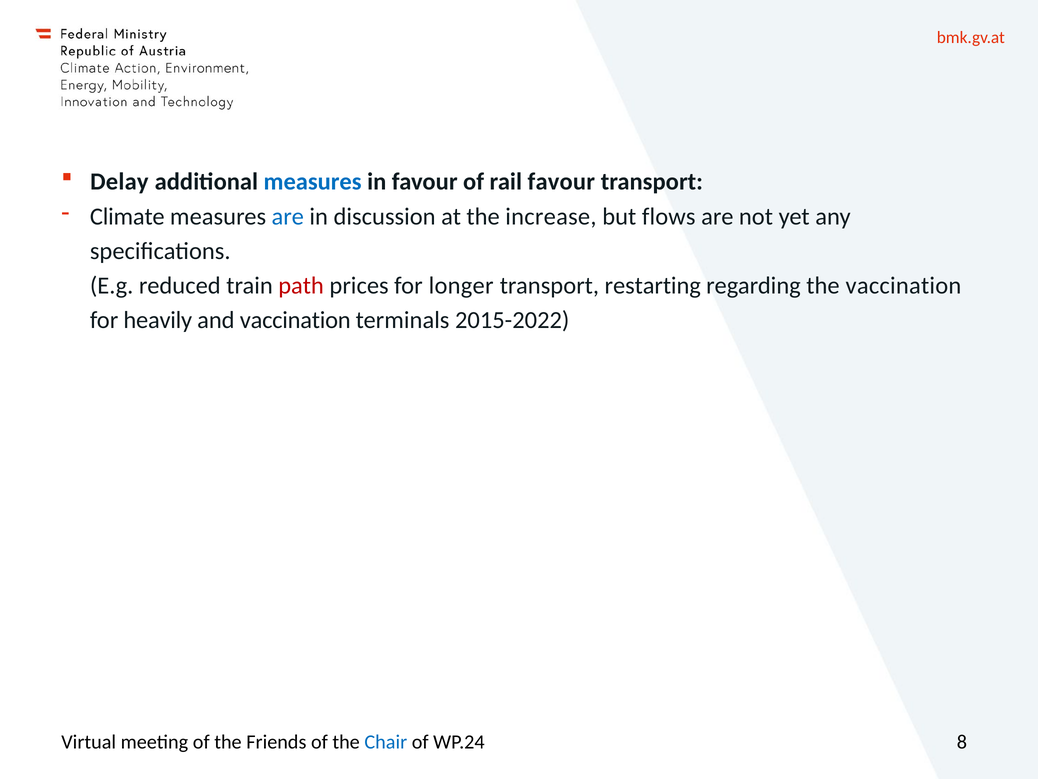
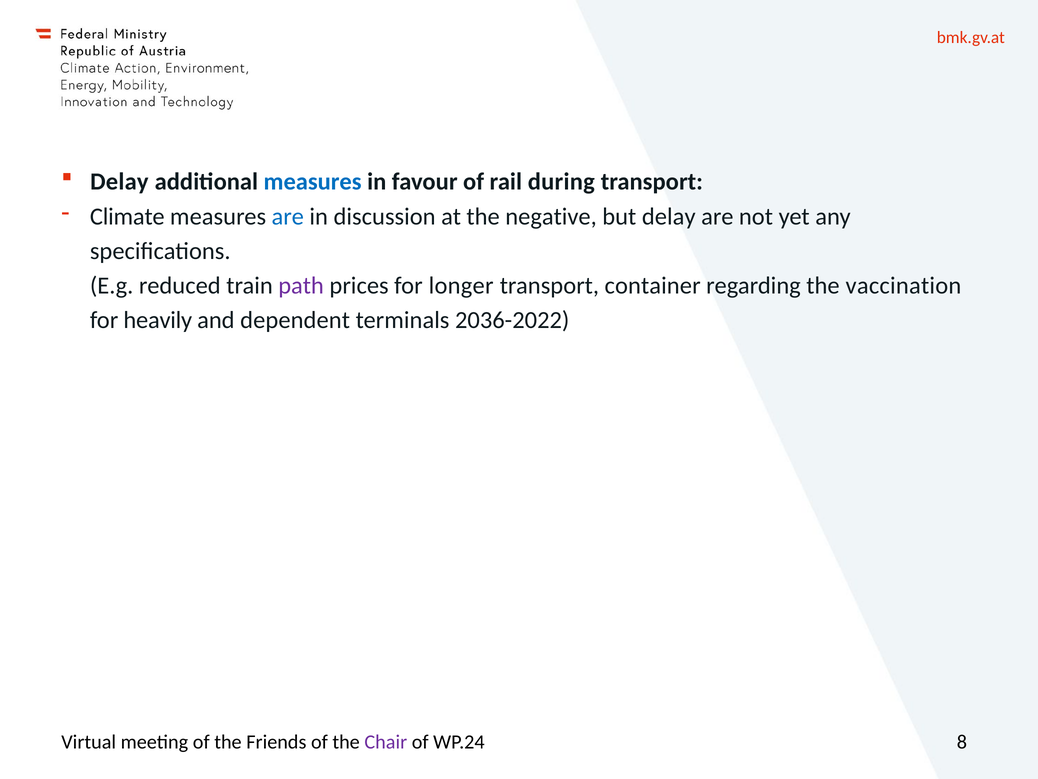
rail favour: favour -> during
increase: increase -> negative
but flows: flows -> delay
path colour: red -> purple
restarting: restarting -> container
and vaccination: vaccination -> dependent
2015-2022: 2015-2022 -> 2036-2022
Chair colour: blue -> purple
